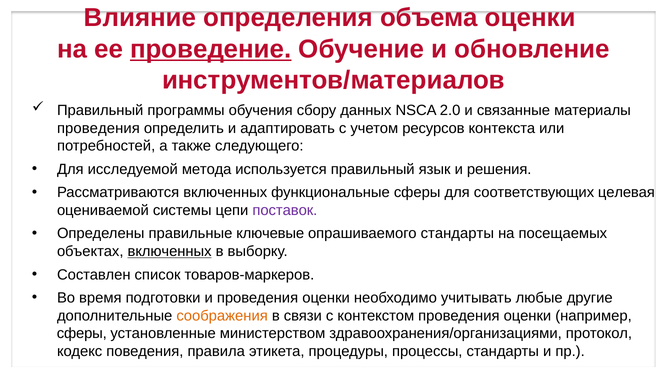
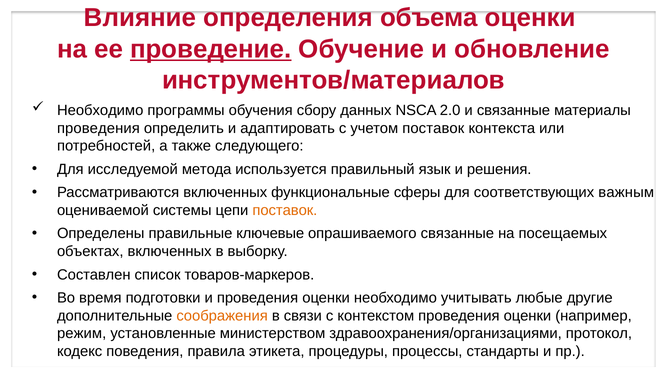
Правильный at (100, 110): Правильный -> Необходимо
учетом ресурсов: ресурсов -> поставок
целевая: целевая -> важным
поставок at (285, 210) colour: purple -> orange
опрашиваемого стандарты: стандарты -> связанные
включенных at (170, 251) underline: present -> none
сферы at (82, 334): сферы -> режим
